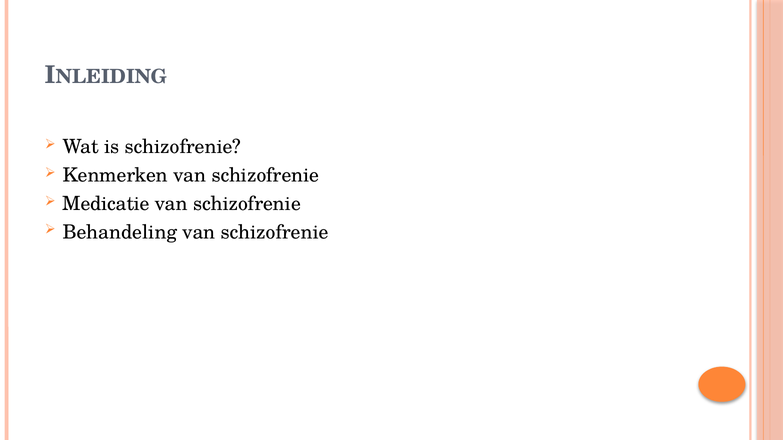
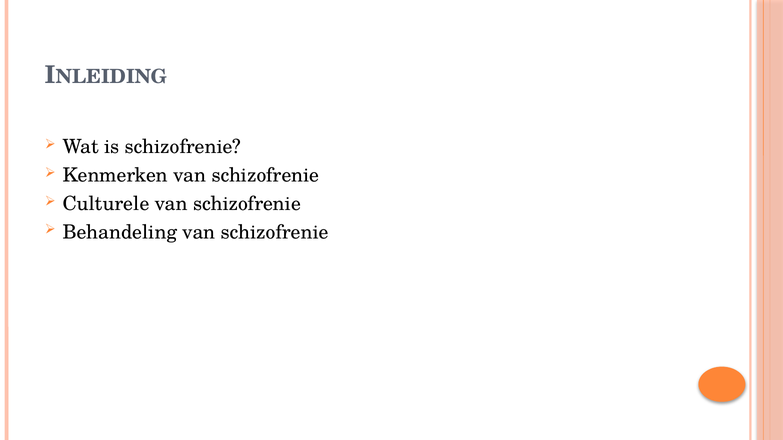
Medicatie: Medicatie -> Culturele
